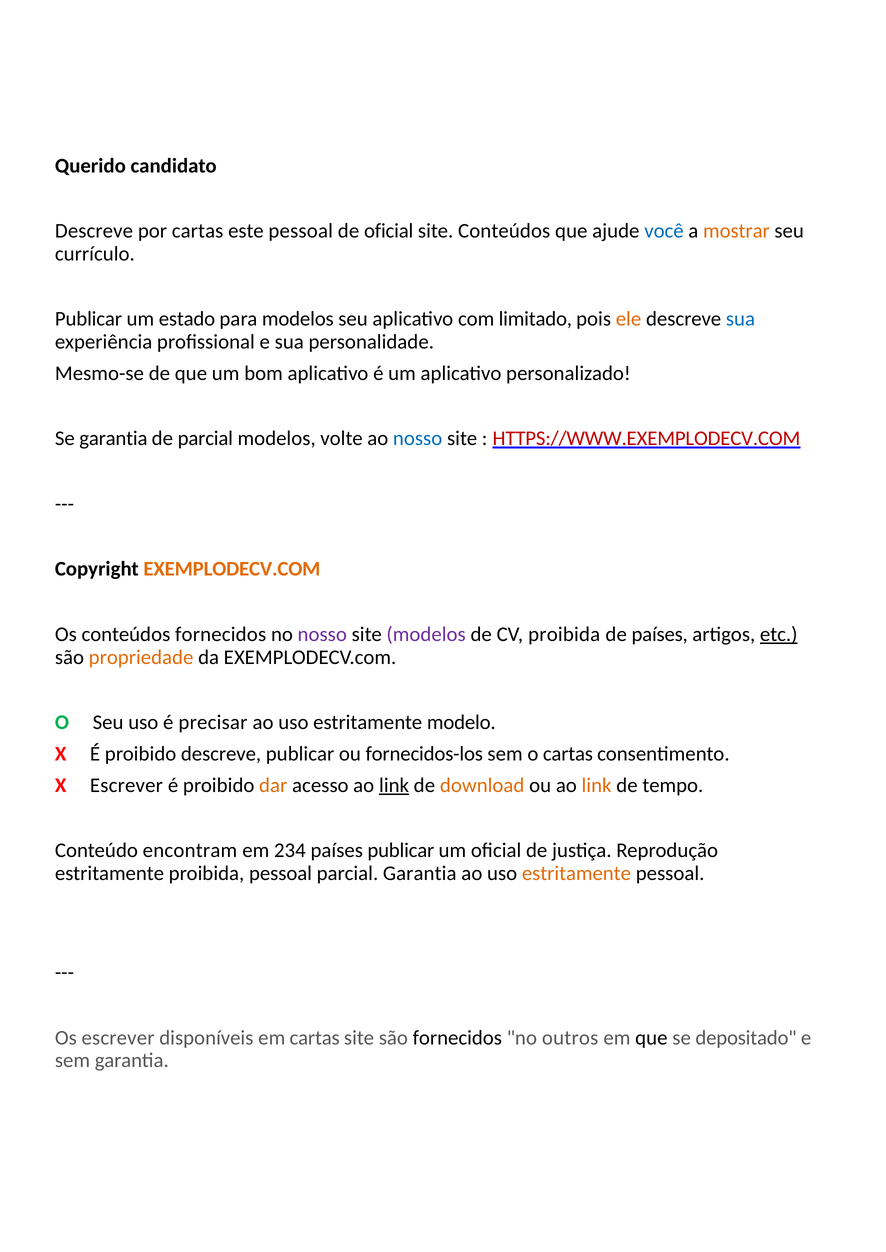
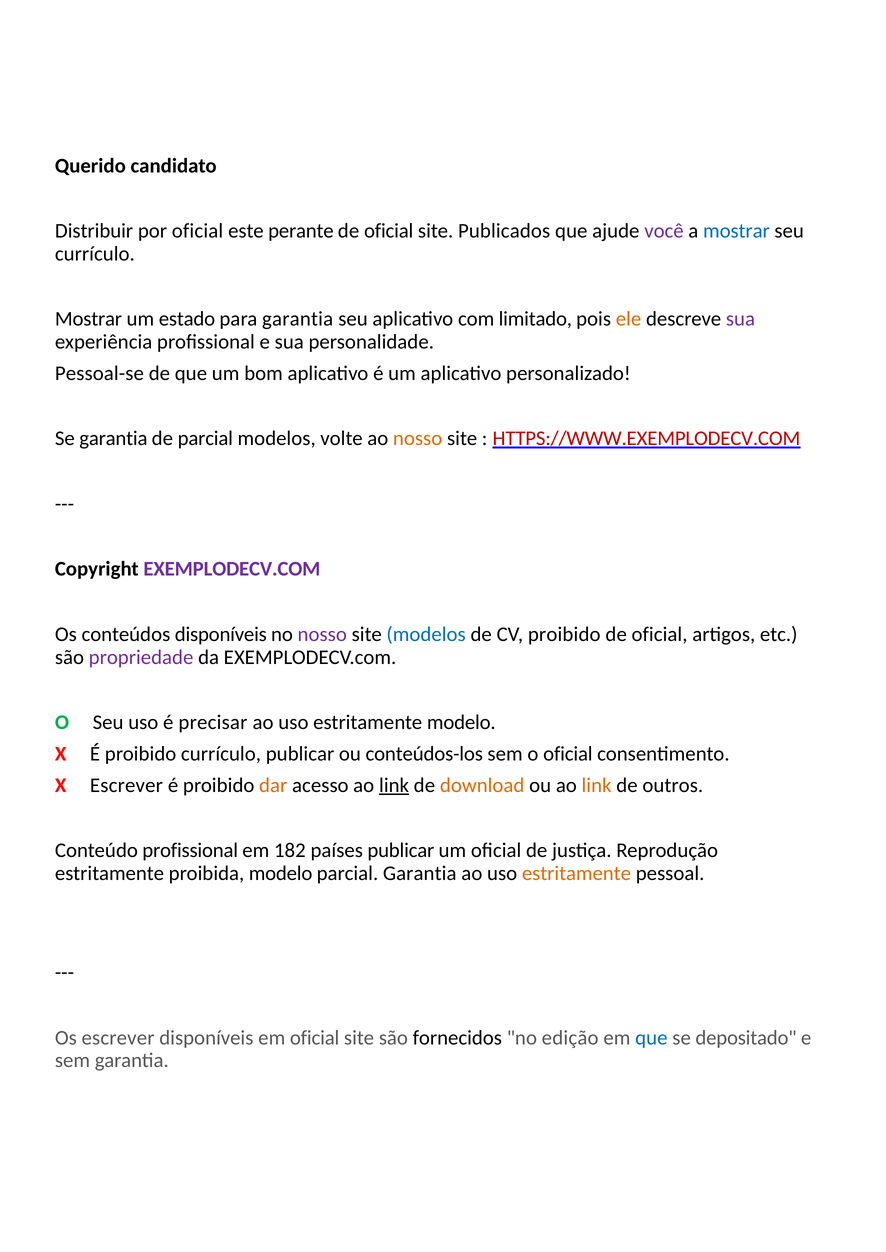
Descreve at (94, 231): Descreve -> Distribuir
por cartas: cartas -> oficial
este pessoal: pessoal -> perante
site Conteúdos: Conteúdos -> Publicados
você colour: blue -> purple
mostrar at (736, 231) colour: orange -> blue
Publicar at (89, 319): Publicar -> Mostrar
para modelos: modelos -> garantia
sua at (740, 319) colour: blue -> purple
Mesmo-se: Mesmo-se -> Pessoal-se
nosso at (418, 439) colour: blue -> orange
EXEMPLODECV.COM at (232, 569) colour: orange -> purple
conteúdos fornecidos: fornecidos -> disponíveis
modelos at (426, 634) colour: purple -> blue
CV proibida: proibida -> proibido
países at (660, 634): países -> oficial
etc underline: present -> none
propriedade colour: orange -> purple
proibido descreve: descreve -> currículo
fornecidos-los: fornecidos-los -> conteúdos-los
o cartas: cartas -> oficial
tempo: tempo -> outros
Conteúdo encontram: encontram -> profissional
234: 234 -> 182
proibida pessoal: pessoal -> modelo
em cartas: cartas -> oficial
outros: outros -> edição
que at (651, 1038) colour: black -> blue
